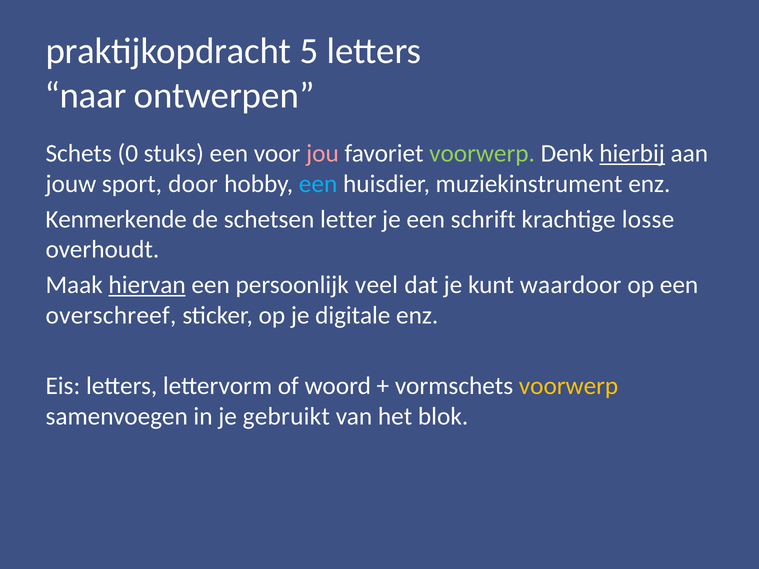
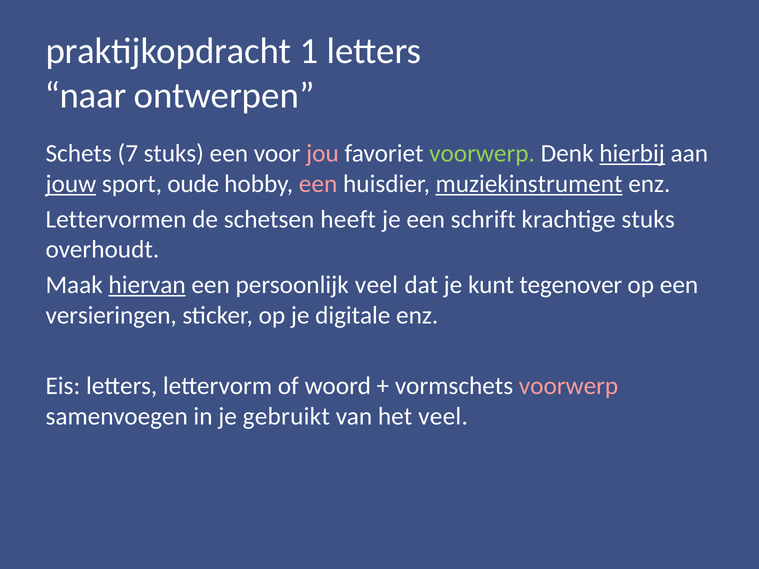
5: 5 -> 1
0: 0 -> 7
jouw underline: none -> present
door: door -> oude
een at (318, 184) colour: light blue -> pink
muziekinstrument underline: none -> present
Kenmerkende: Kenmerkende -> Lettervormen
letter: letter -> heeft
krachtige losse: losse -> stuks
waardoor: waardoor -> tegenover
overschreef: overschreef -> versieringen
voorwerp at (569, 386) colour: yellow -> pink
het blok: blok -> veel
